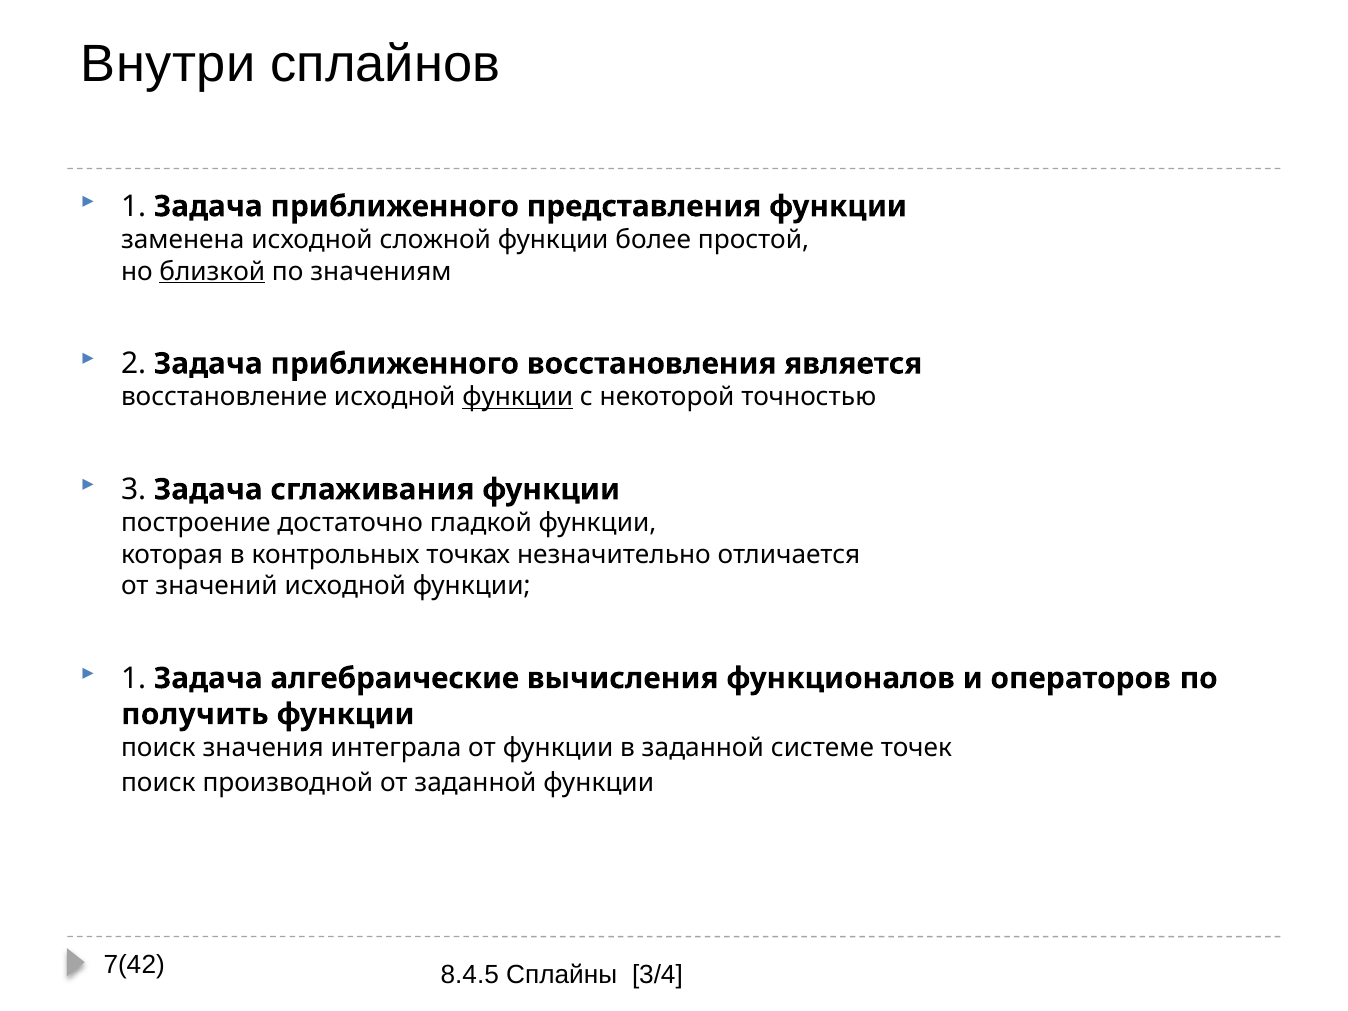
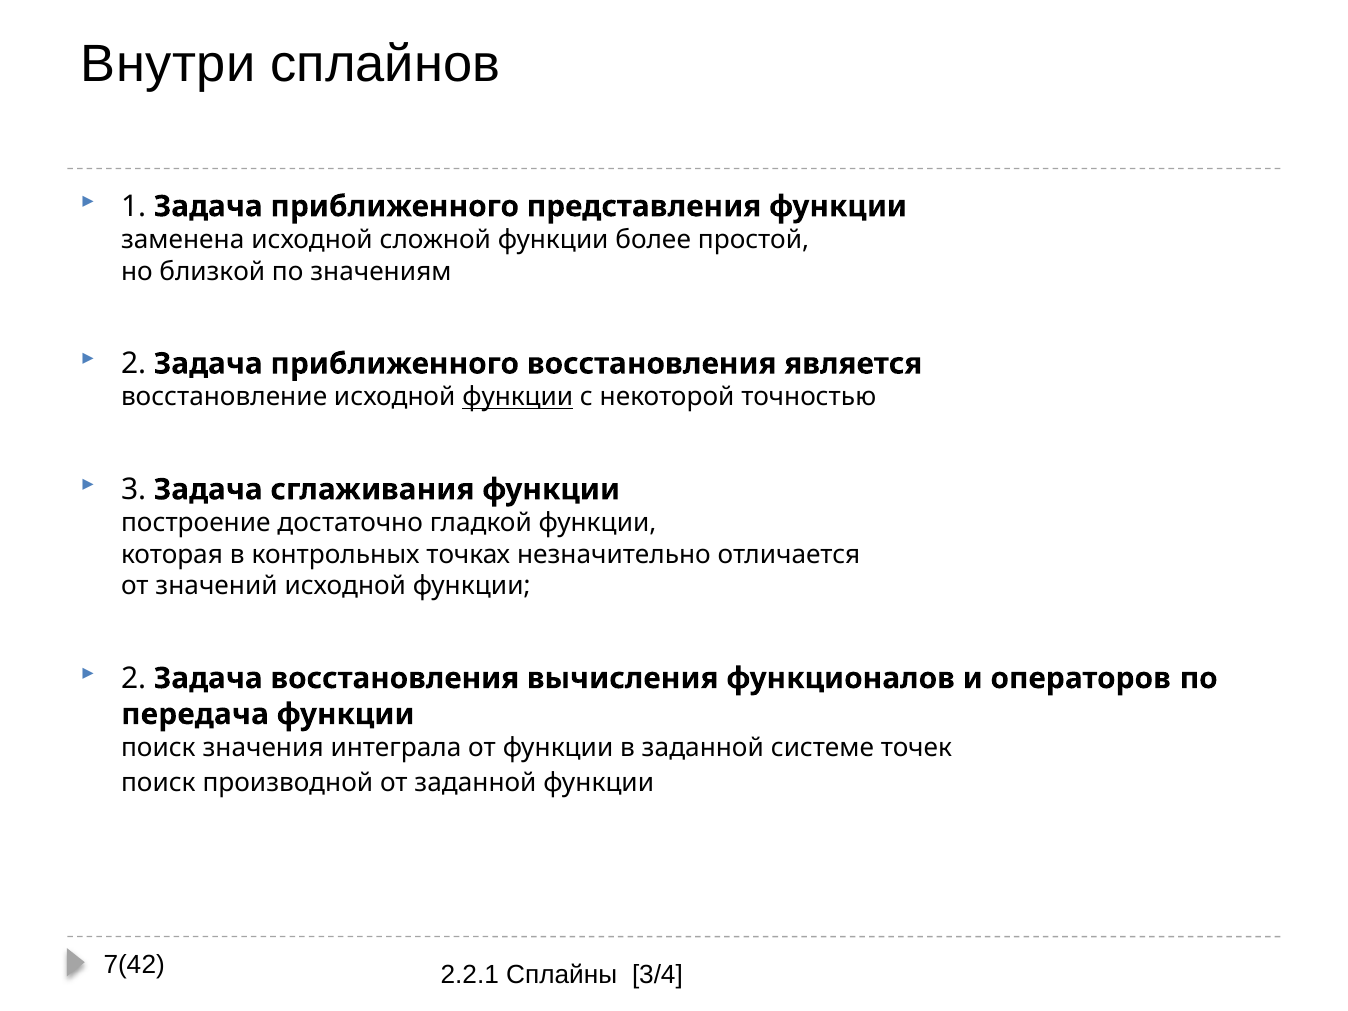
близкой underline: present -> none
1 at (134, 678): 1 -> 2
Задача алгебраические: алгебраические -> восстановления
получить: получить -> передача
8.4.5: 8.4.5 -> 2.2.1
